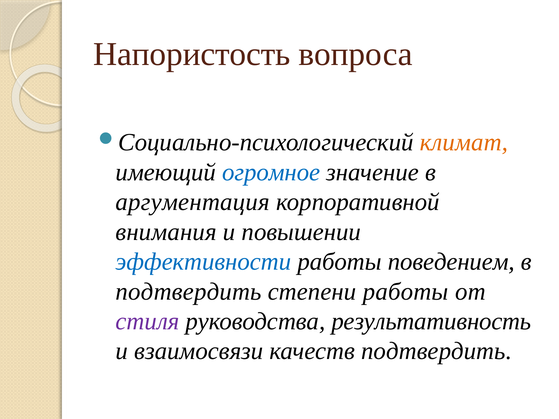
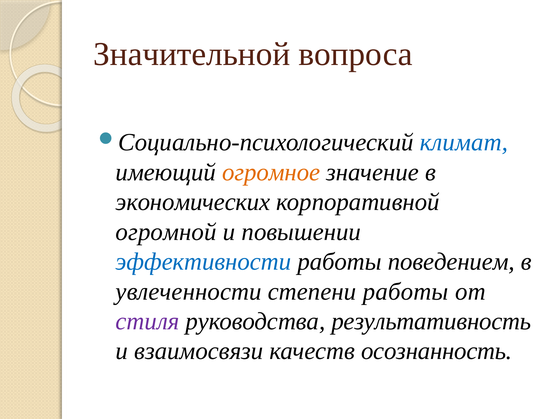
Напористость: Напористость -> Значительной
климат colour: orange -> blue
огромное colour: blue -> orange
аргументация: аргументация -> экономических
внимания: внимания -> огромной
подтвердить at (189, 292): подтвердить -> увлеченности
качеств подтвердить: подтвердить -> осознанность
